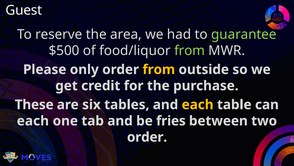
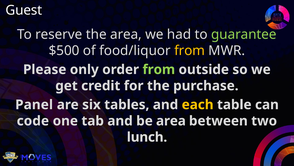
from at (190, 50) colour: light green -> yellow
from at (159, 69) colour: yellow -> light green
These: These -> Panel
each at (33, 120): each -> code
be fries: fries -> area
order at (147, 137): order -> lunch
